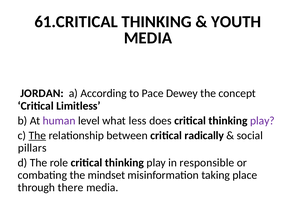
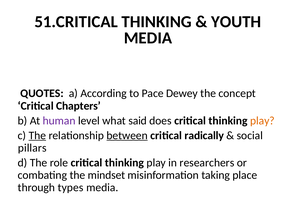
61.CRITICAL: 61.CRITICAL -> 51.CRITICAL
JORDAN: JORDAN -> QUOTES
Limitless: Limitless -> Chapters
less: less -> said
play at (262, 121) colour: purple -> orange
between underline: none -> present
responsible: responsible -> researchers
there: there -> types
